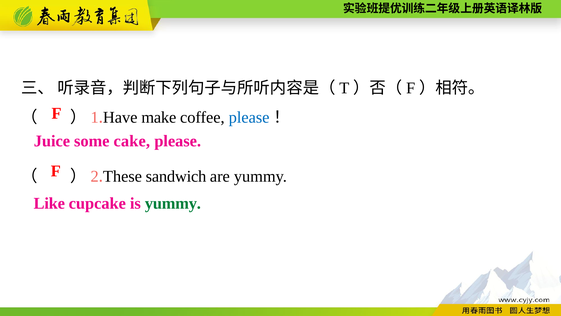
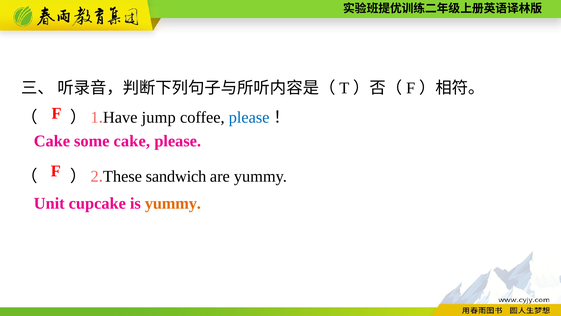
make: make -> jump
Juice at (52, 141): Juice -> Cake
Like: Like -> Unit
yummy at (173, 203) colour: green -> orange
